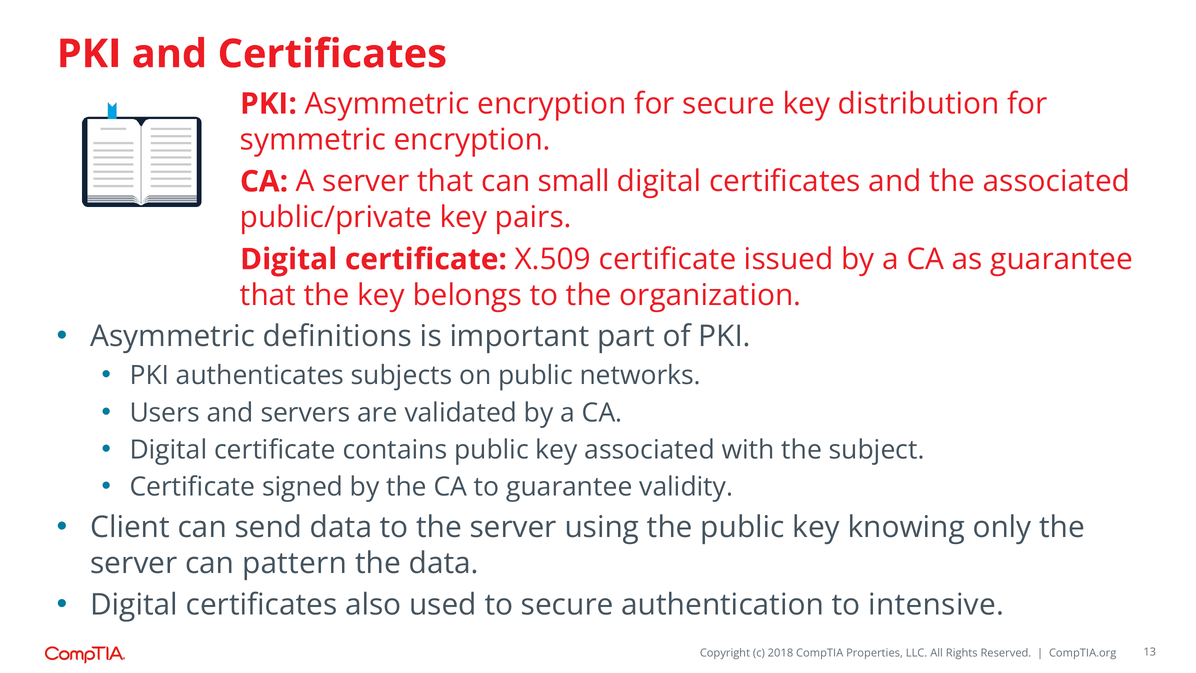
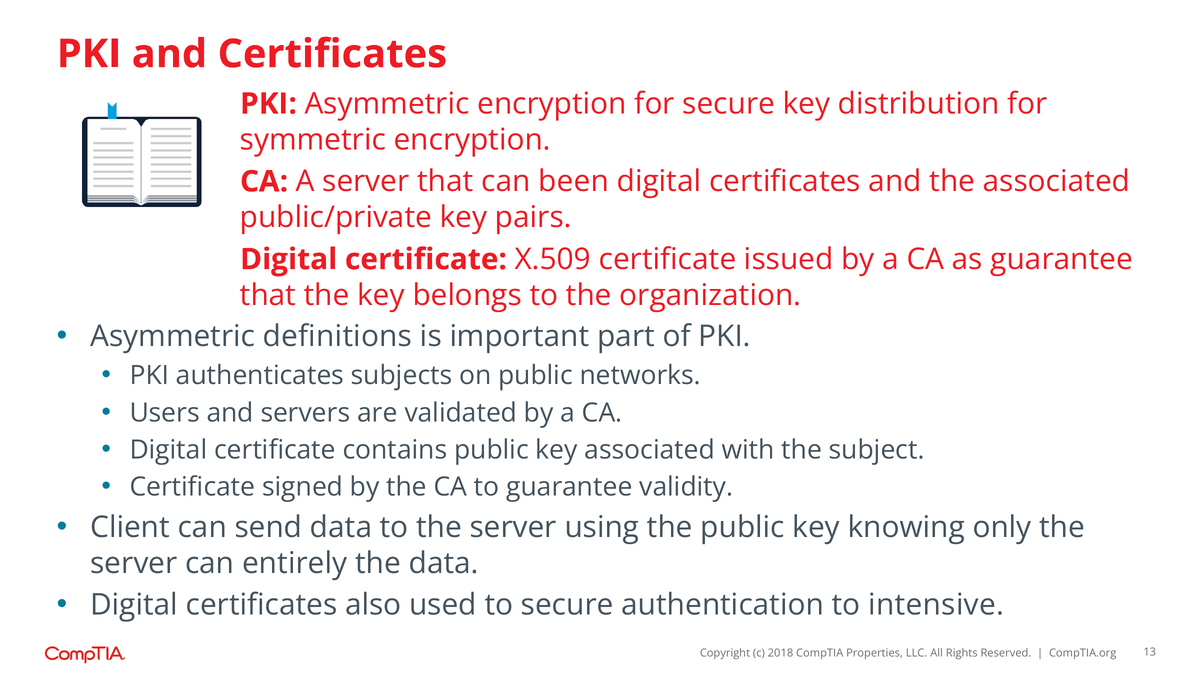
small: small -> been
pattern: pattern -> entirely
